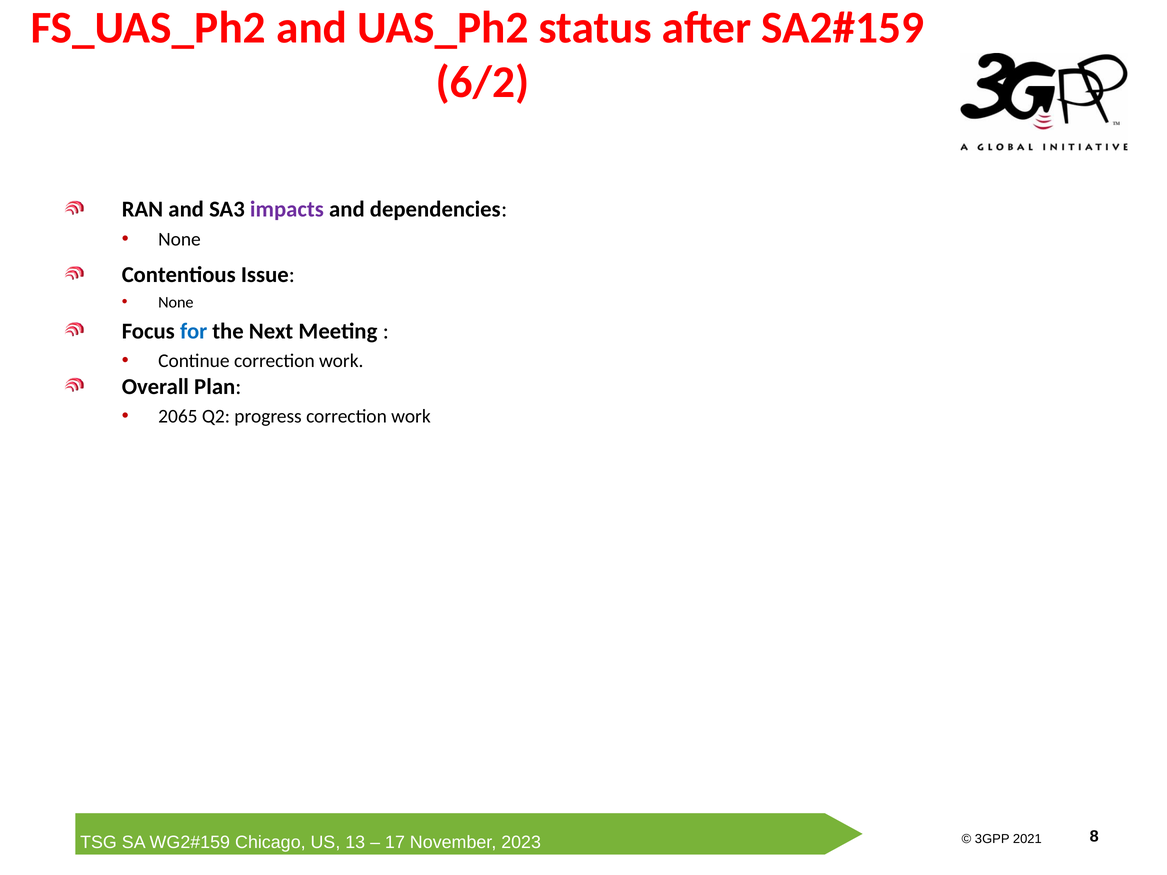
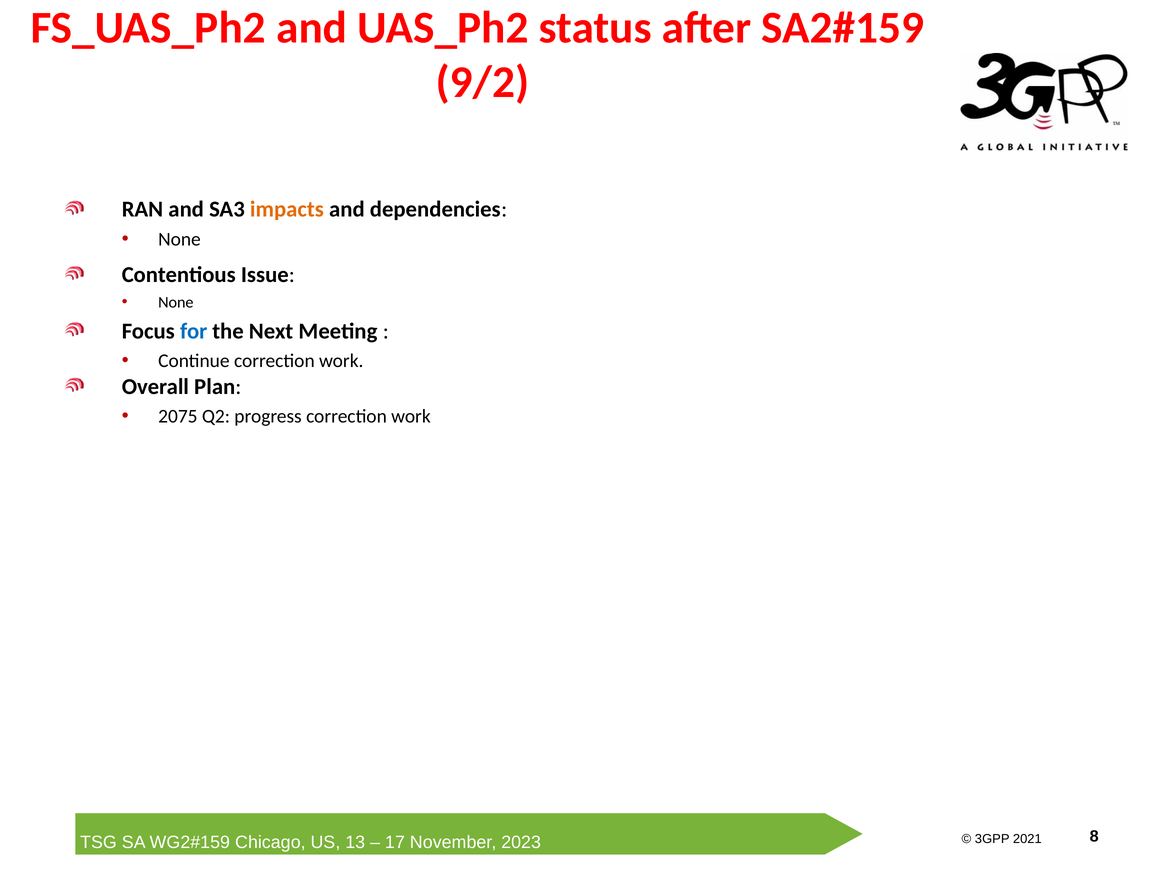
6/2: 6/2 -> 9/2
impacts colour: purple -> orange
2065: 2065 -> 2075
